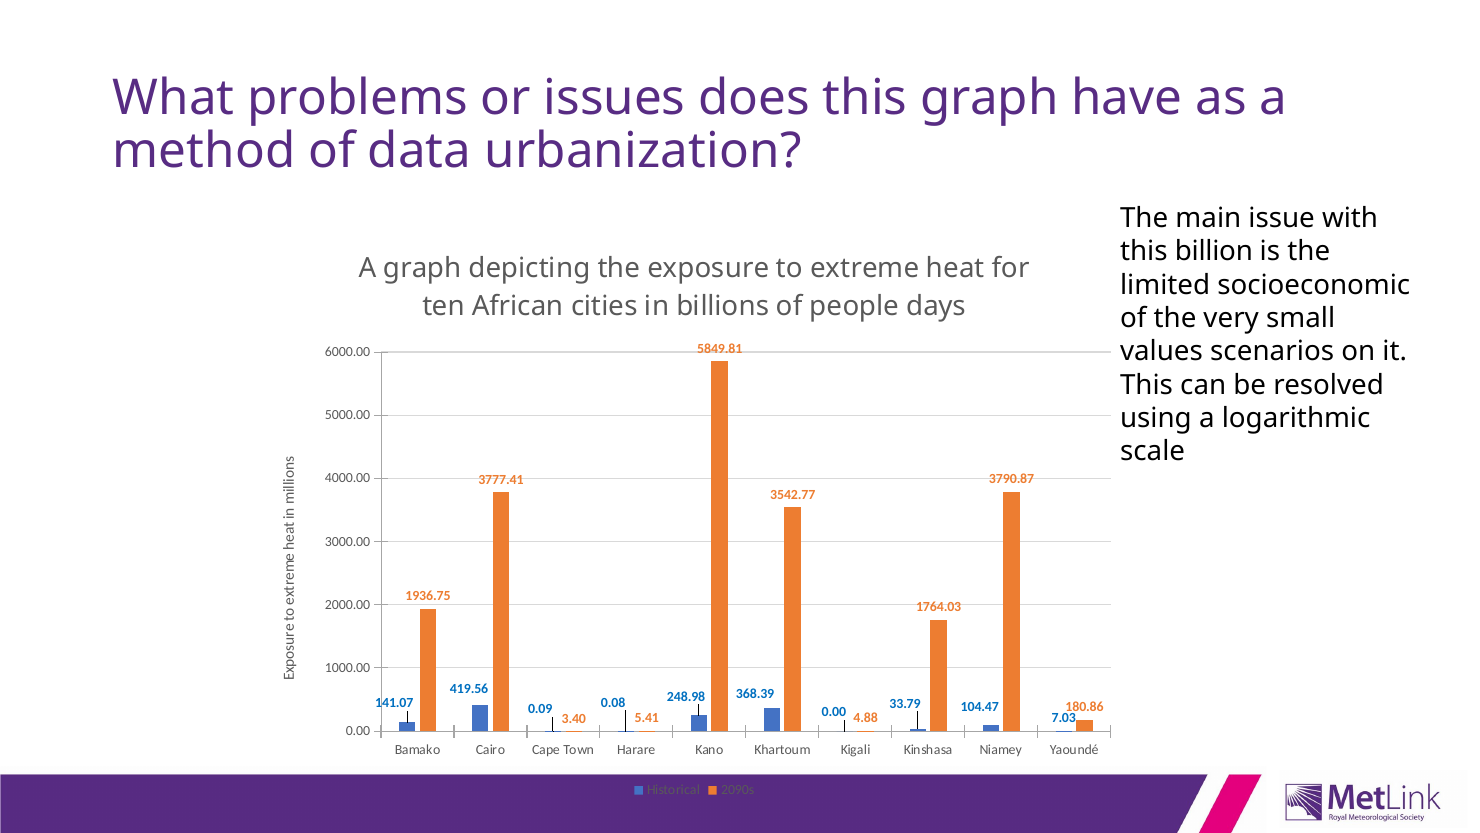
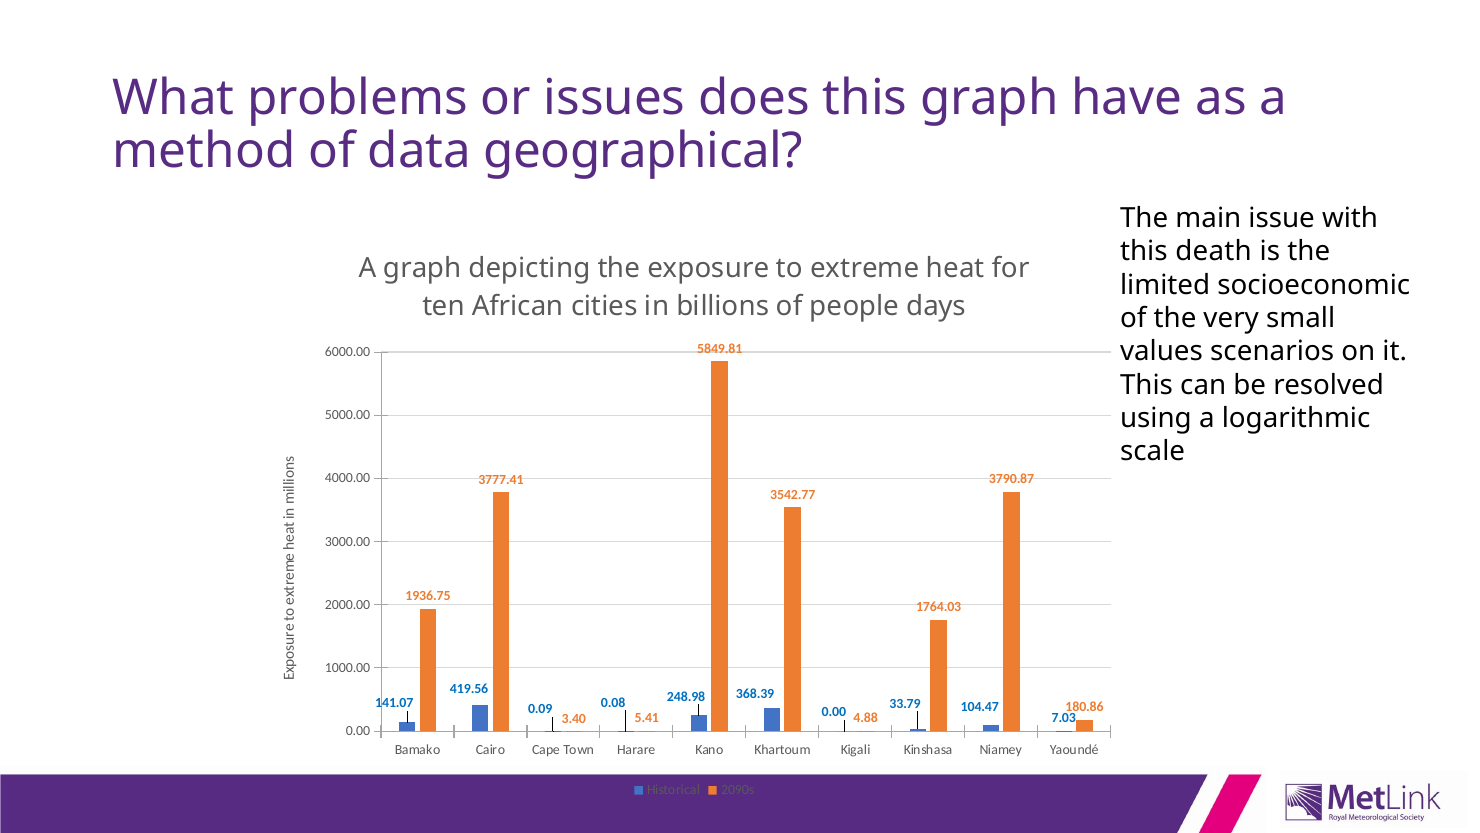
urbanization: urbanization -> geographical
billion: billion -> death
